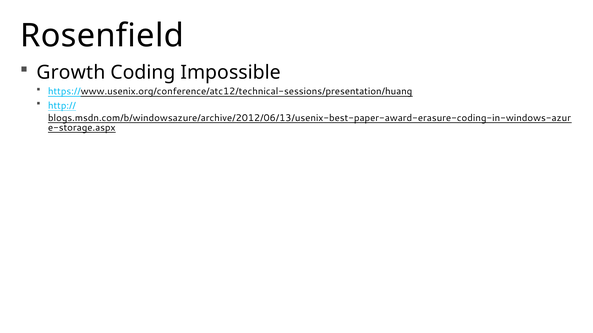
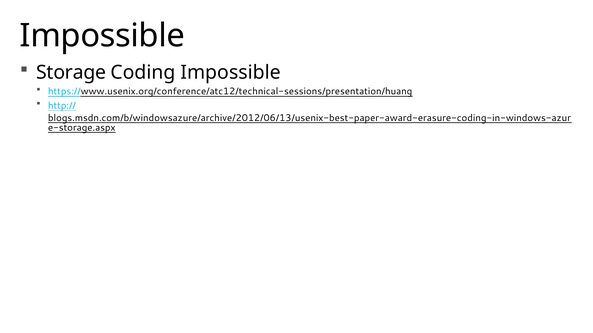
Rosenfield at (102, 36): Rosenfield -> Impossible
Growth: Growth -> Storage
